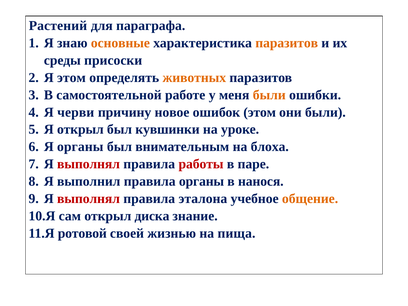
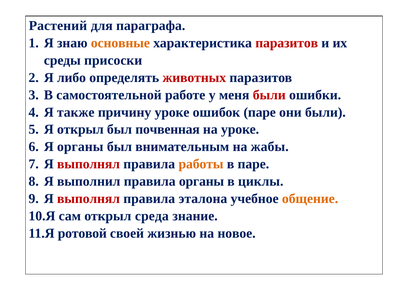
паразитов at (287, 43) colour: orange -> red
Я этом: этом -> либо
животных colour: orange -> red
были at (269, 95) colour: orange -> red
черви: черви -> также
причину новое: новое -> уроке
ошибок этом: этом -> паре
кувшинки: кувшинки -> почвенная
блоха: блоха -> жабы
работы colour: red -> orange
нанося: нанося -> циклы
диска: диска -> среда
пища: пища -> новое
